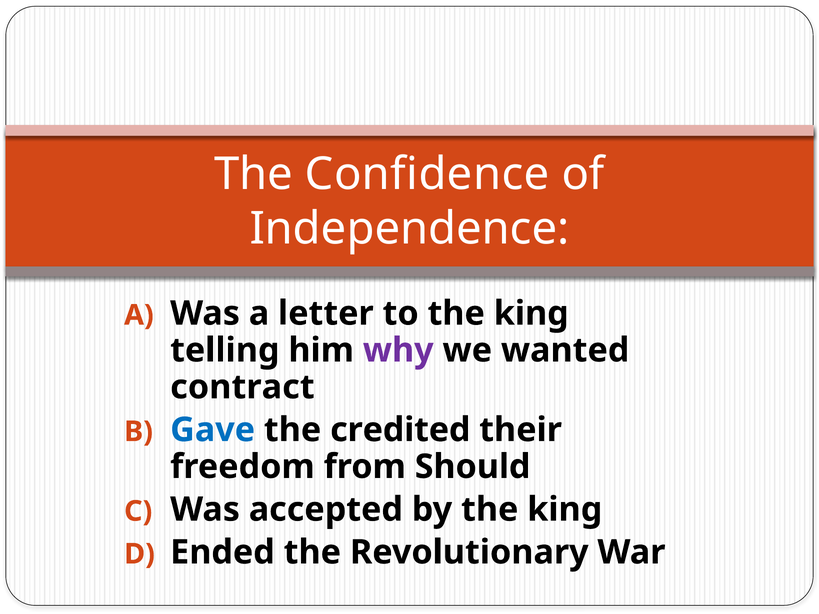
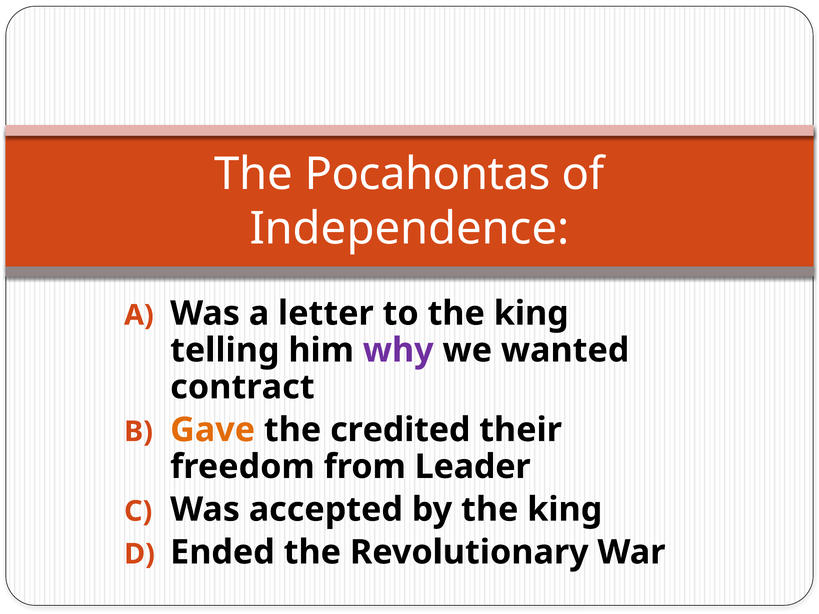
Confidence: Confidence -> Pocahontas
Gave colour: blue -> orange
Should: Should -> Leader
